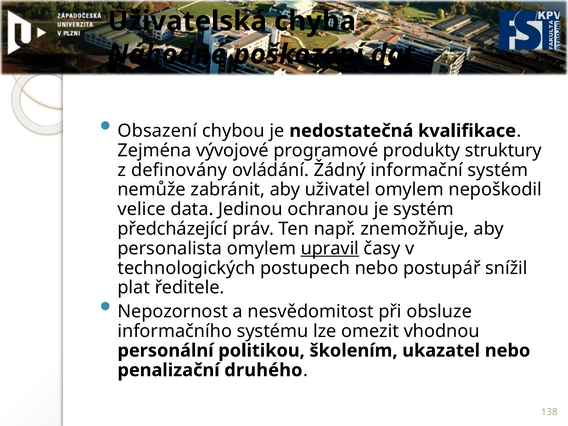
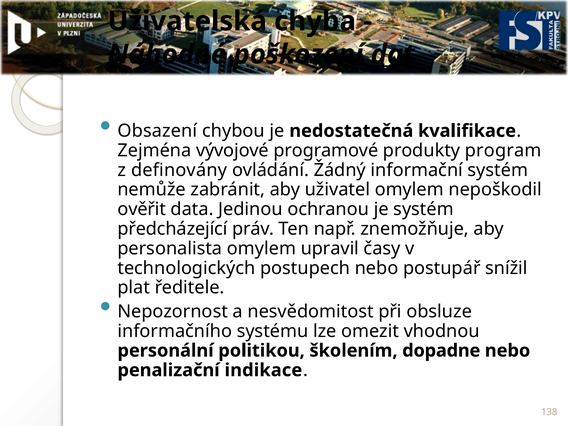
struktury: struktury -> program
velice: velice -> ověřit
upravil underline: present -> none
ukazatel: ukazatel -> dopadne
druhého: druhého -> indikace
